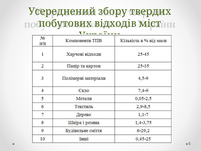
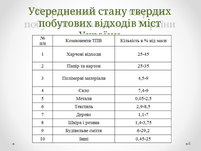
збору: збору -> стану
